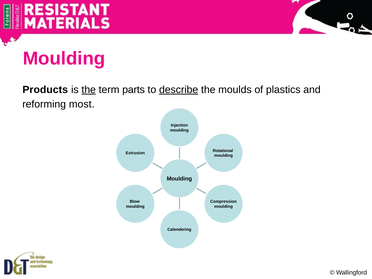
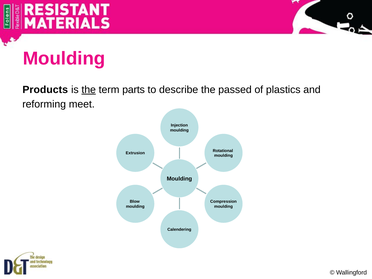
describe underline: present -> none
moulds: moulds -> passed
most: most -> meet
